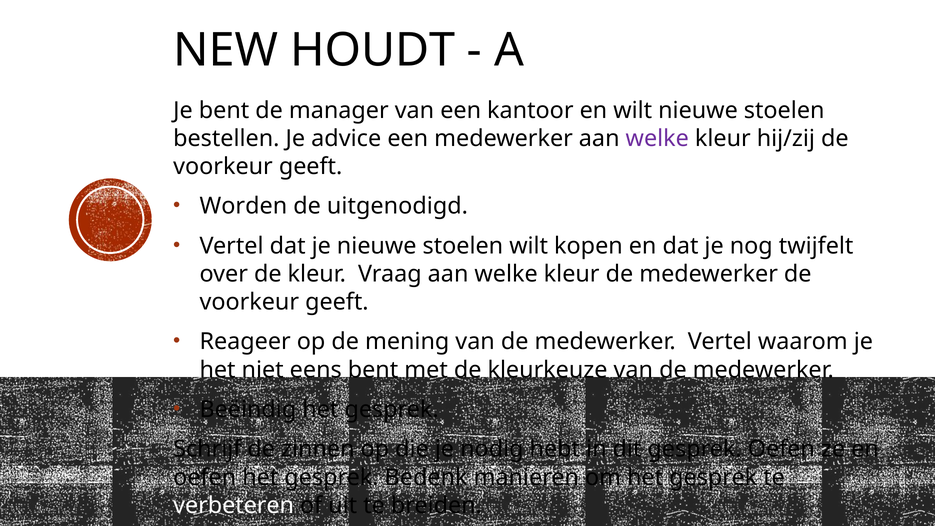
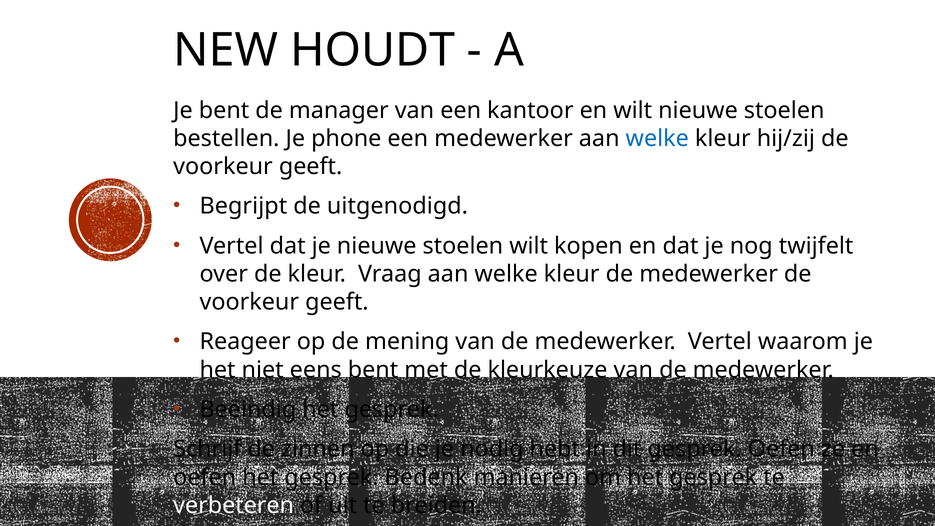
advice: advice -> phone
welke at (657, 138) colour: purple -> blue
Worden: Worden -> Begrijpt
